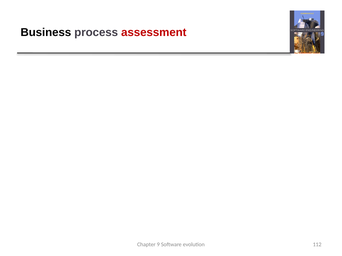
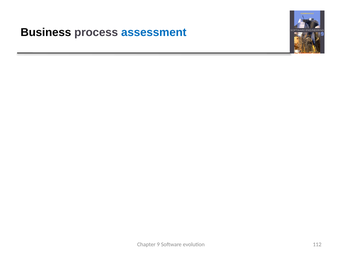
assessment colour: red -> blue
